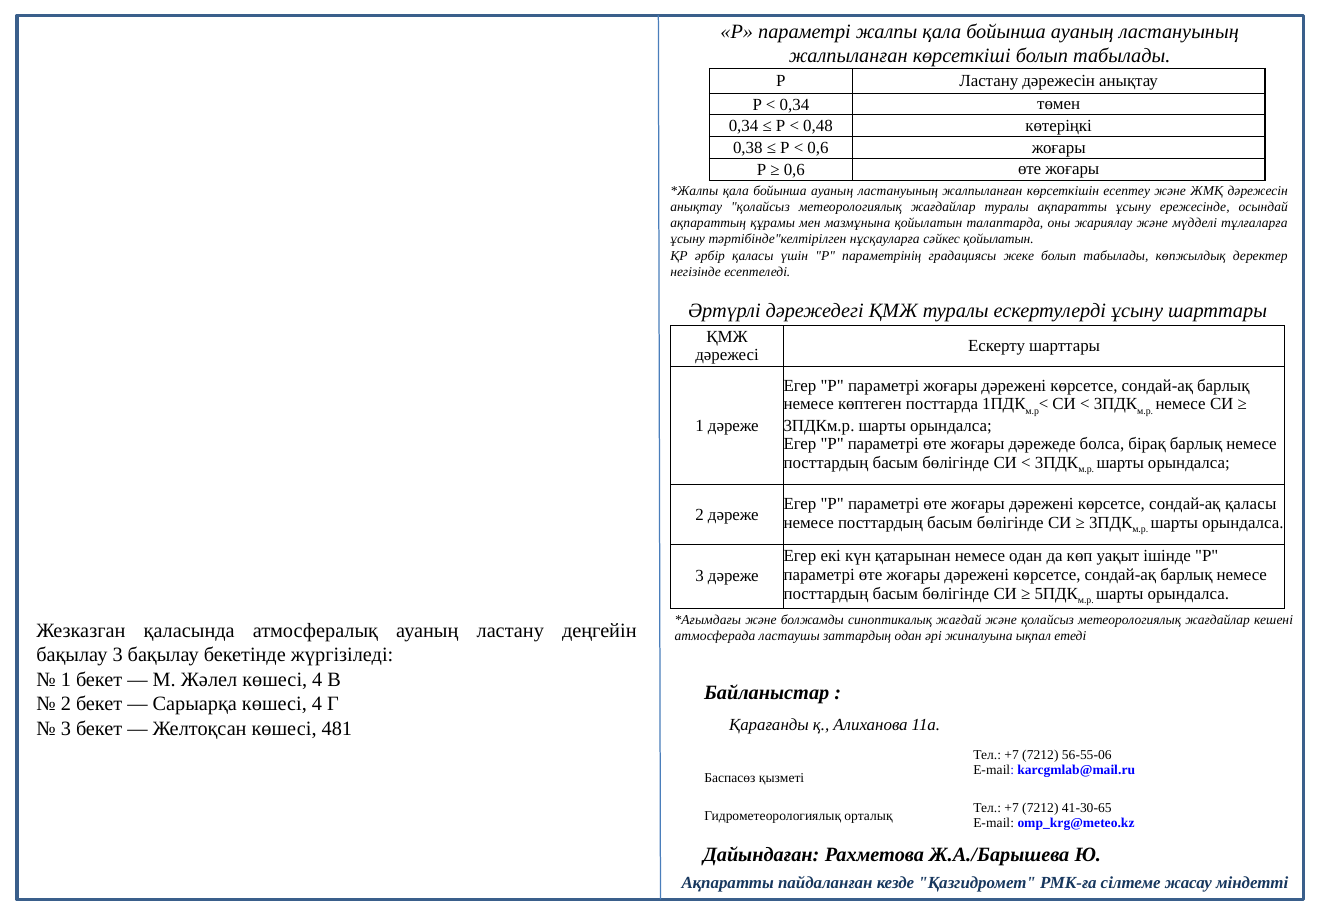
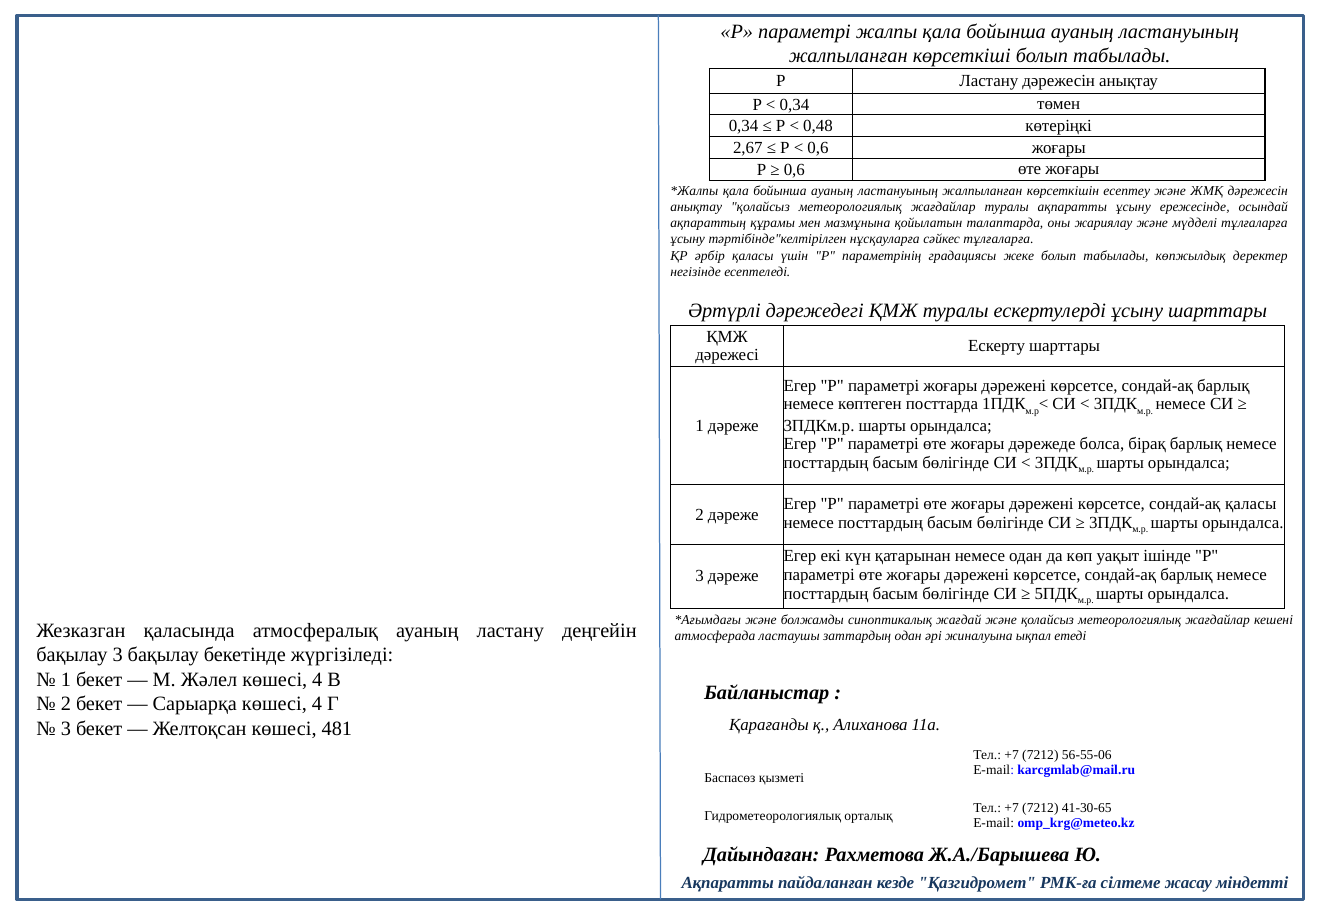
0,38: 0,38 -> 2,67
сәйкес қойылатын: қойылатын -> тұлғаларға
